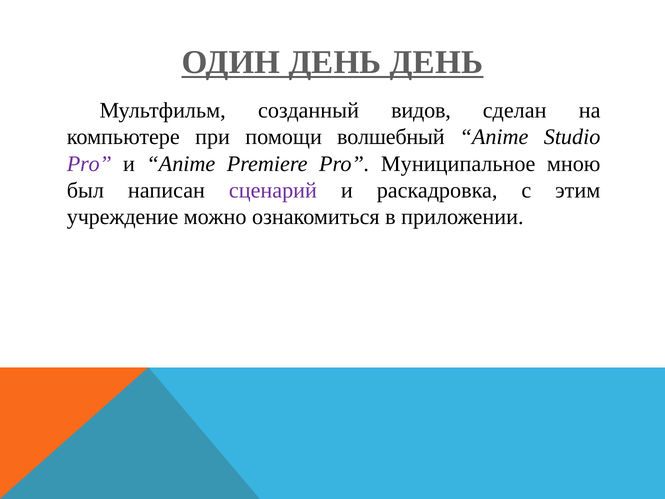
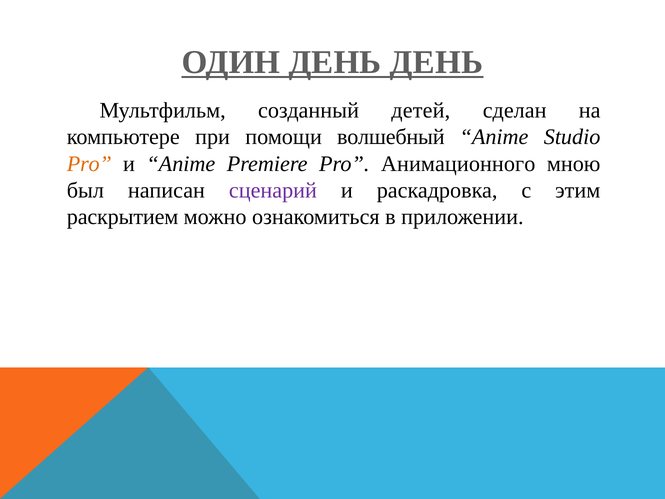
видов: видов -> детей
Pro at (89, 164) colour: purple -> orange
Муниципальное: Муниципальное -> Анимационного
учреждение: учреждение -> раскрытием
